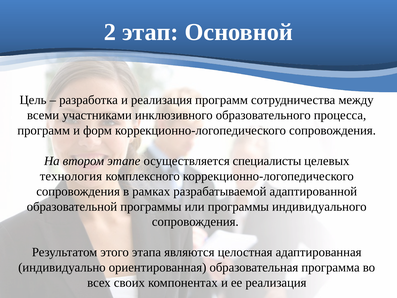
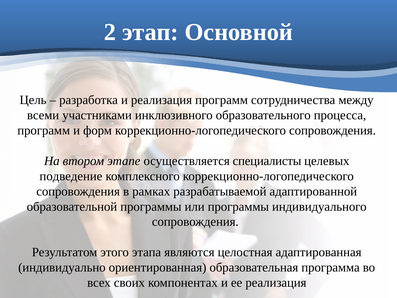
технология: технология -> подведение
